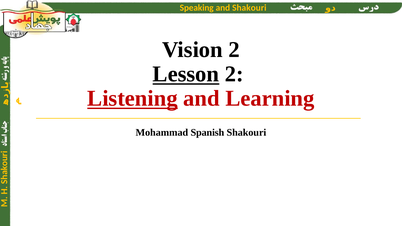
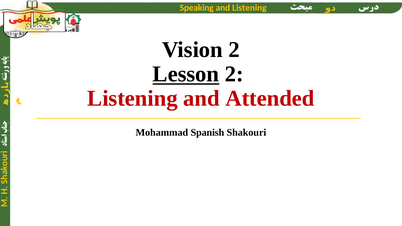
and Shakouri: Shakouri -> Listening
Listening at (132, 99) underline: present -> none
Learning: Learning -> Attended
